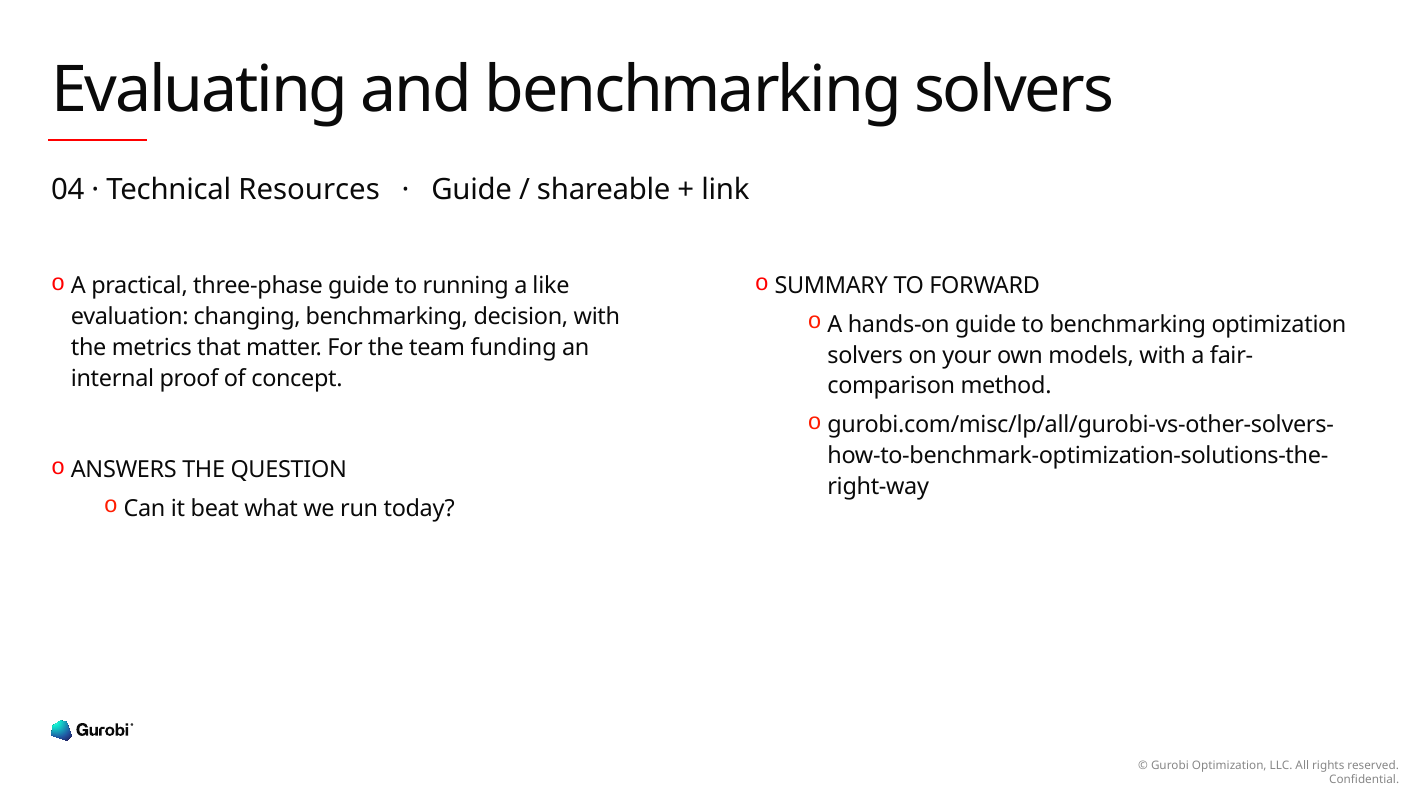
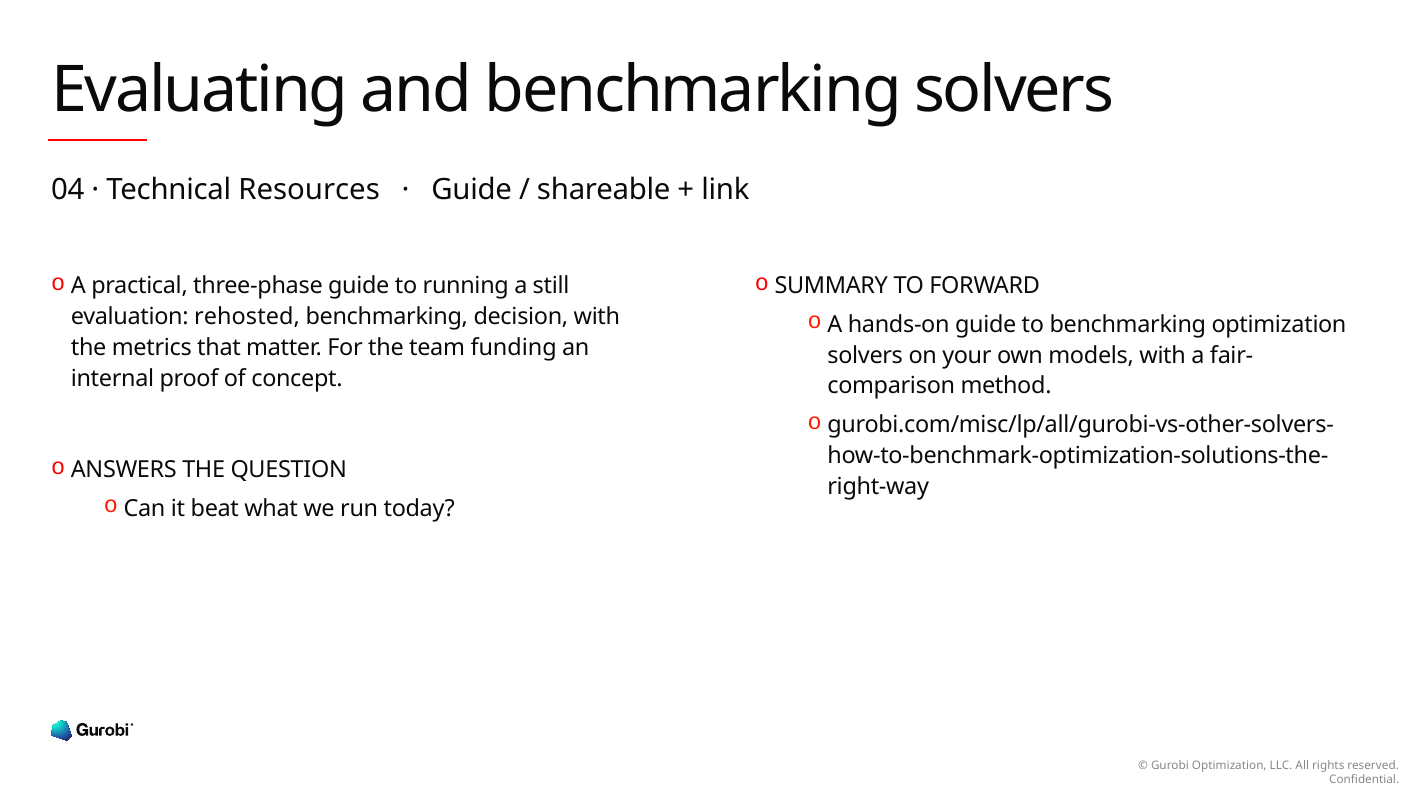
like: like -> still
changing: changing -> rehosted
